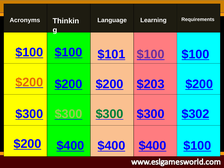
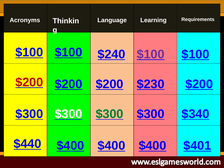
$101: $101 -> $240
$200 at (29, 82) colour: orange -> red
$203: $203 -> $230
$300 at (69, 114) colour: light green -> white
$302: $302 -> $340
$200 at (27, 144): $200 -> $440
$400 $100: $100 -> $401
